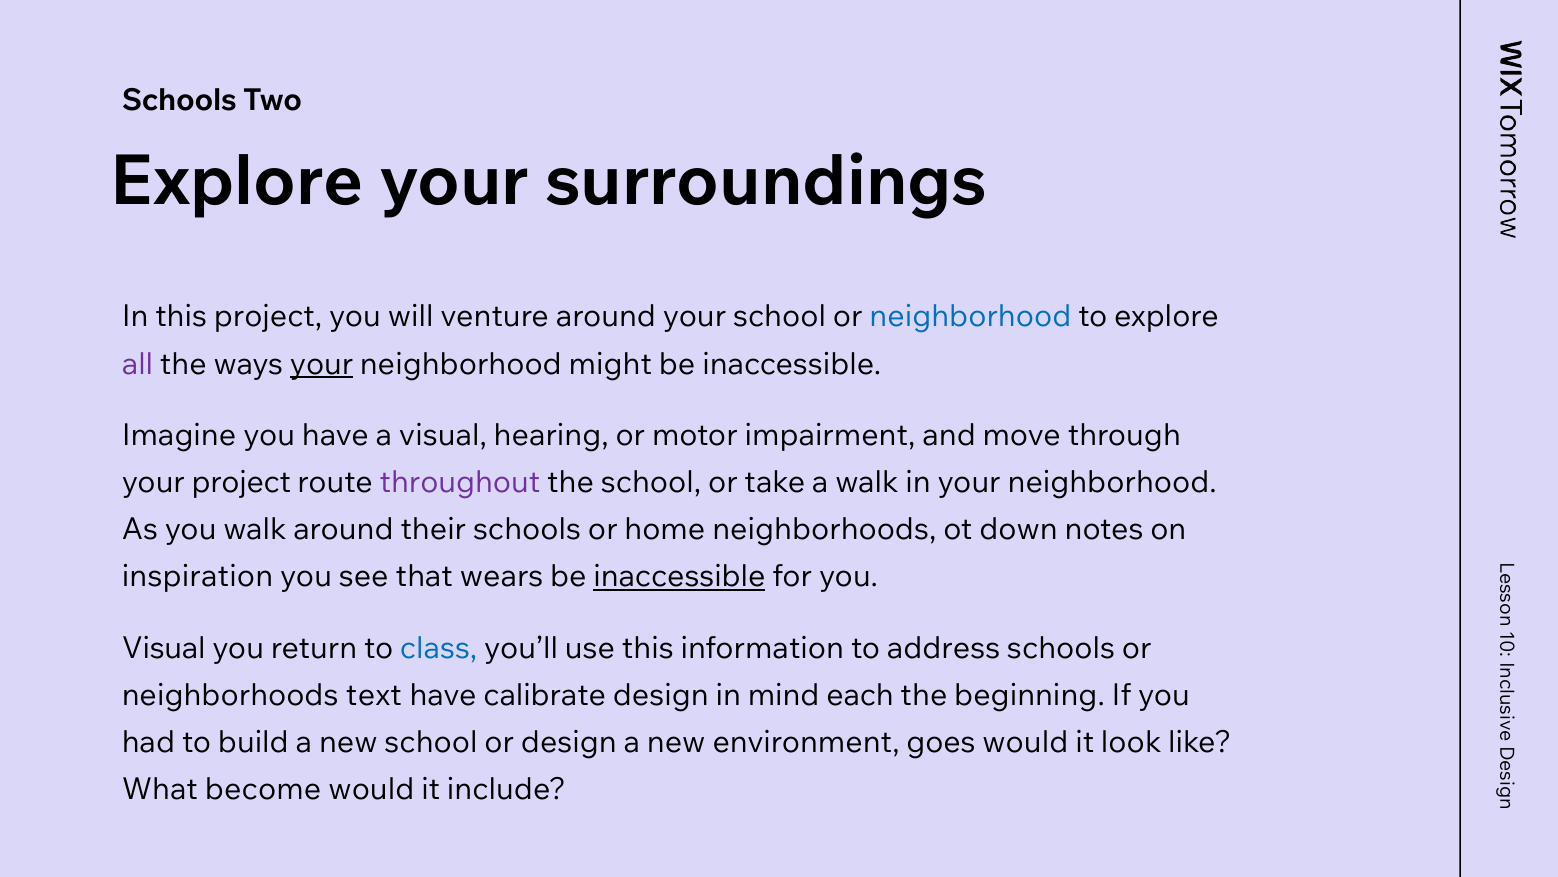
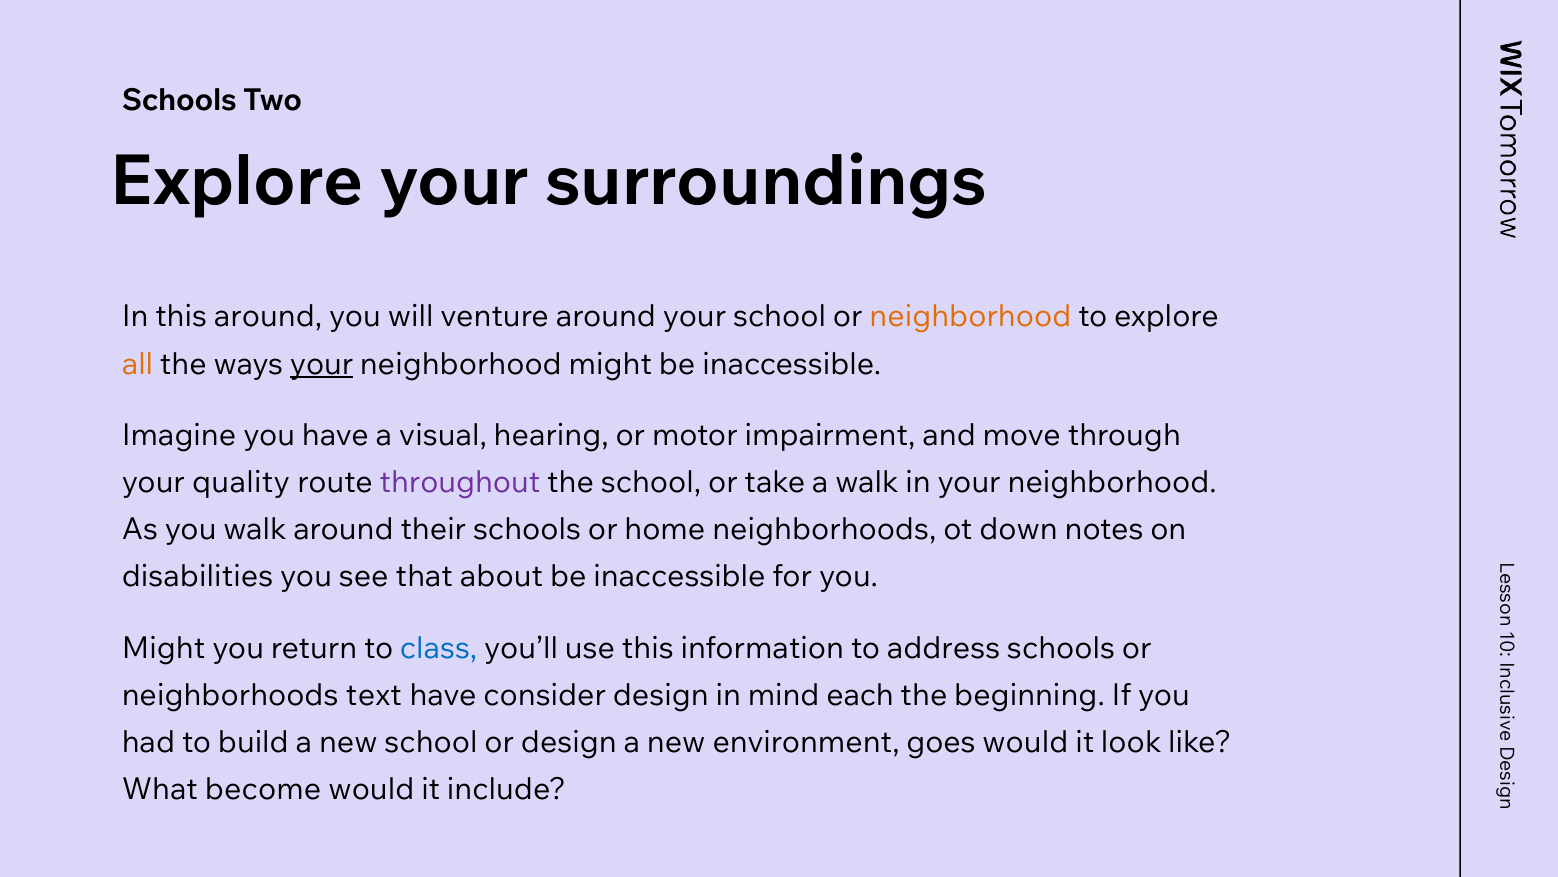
this project: project -> around
neighborhood at (970, 317) colour: blue -> orange
all colour: purple -> orange
your project: project -> quality
inspiration: inspiration -> disabilities
wears: wears -> about
inaccessible at (679, 577) underline: present -> none
Visual at (164, 648): Visual -> Might
calibrate: calibrate -> consider
